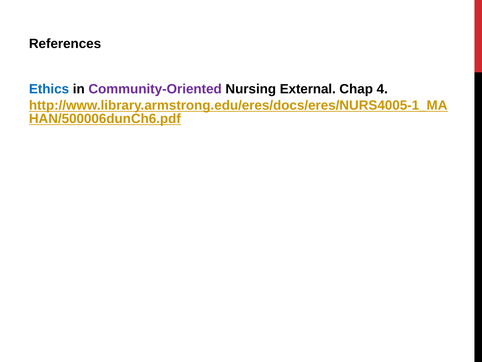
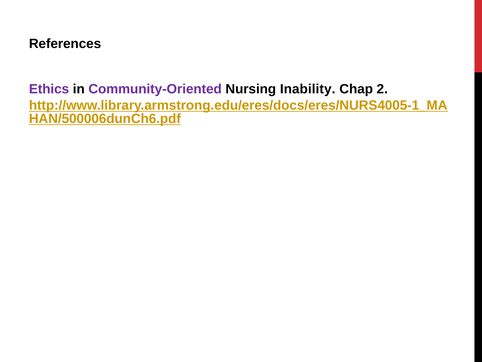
Ethics colour: blue -> purple
External: External -> Inability
4: 4 -> 2
